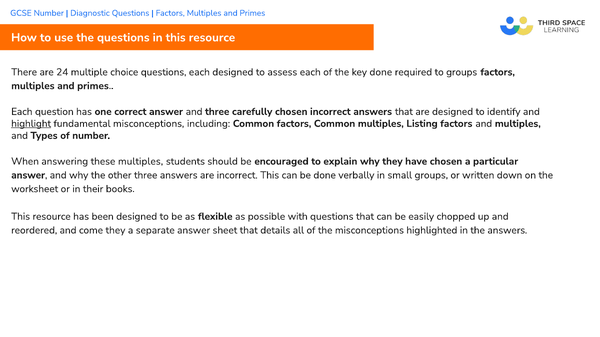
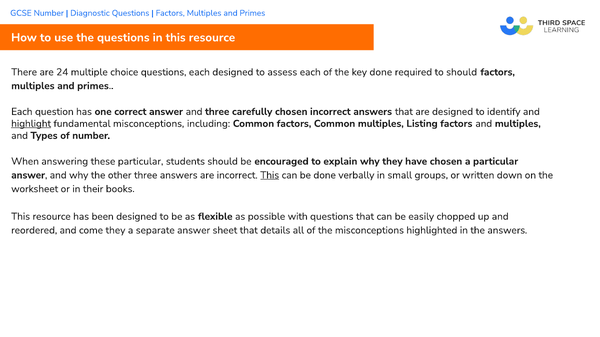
to groups: groups -> should
these multiples: multiples -> particular
This at (270, 175) underline: none -> present
